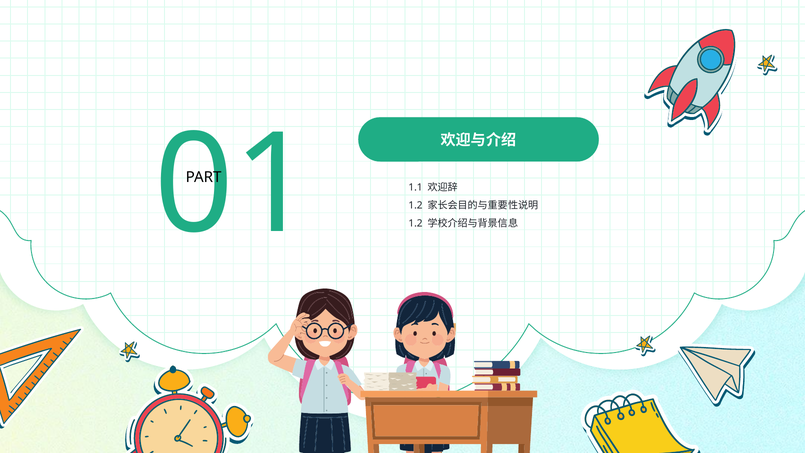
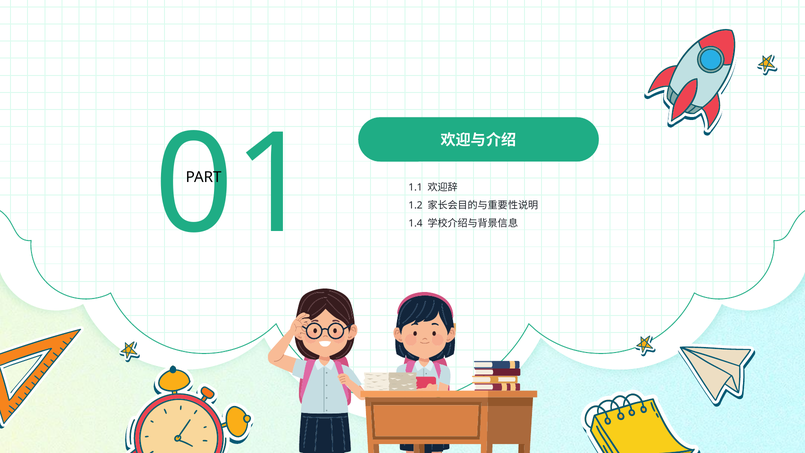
1.2 at (416, 224): 1.2 -> 1.4
